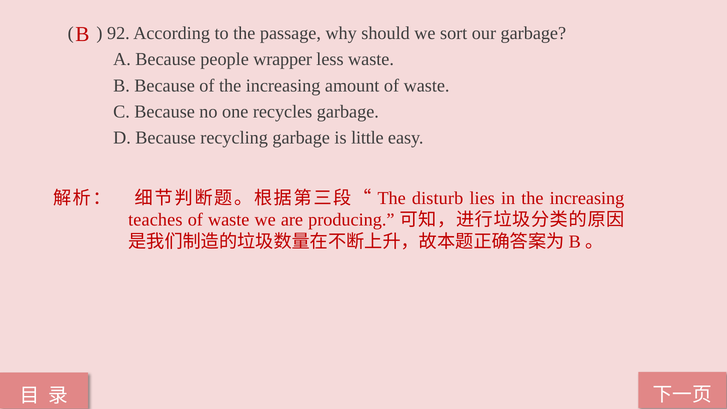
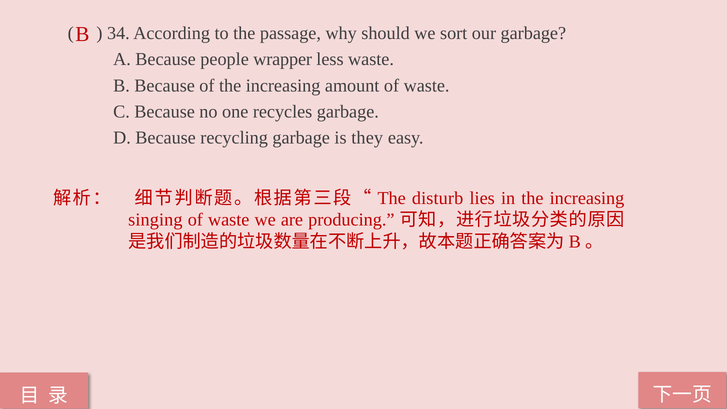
92: 92 -> 34
little: little -> they
teaches: teaches -> singing
